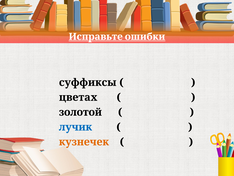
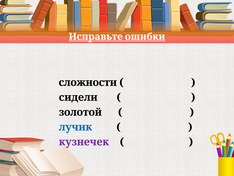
суффиксы: суффиксы -> сложности
цветах: цветах -> сидели
кузнечек colour: orange -> purple
